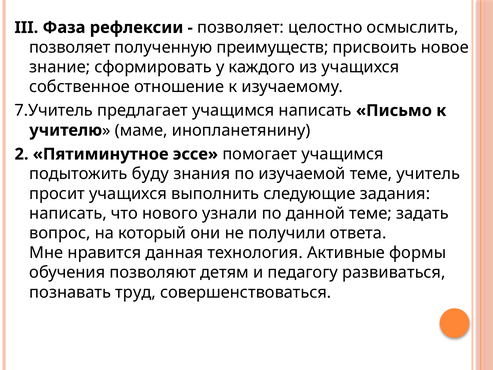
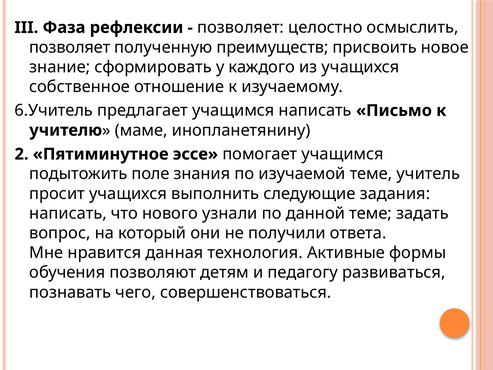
7.Учитель: 7.Учитель -> 6.Учитель
буду: буду -> поле
труд: труд -> чего
